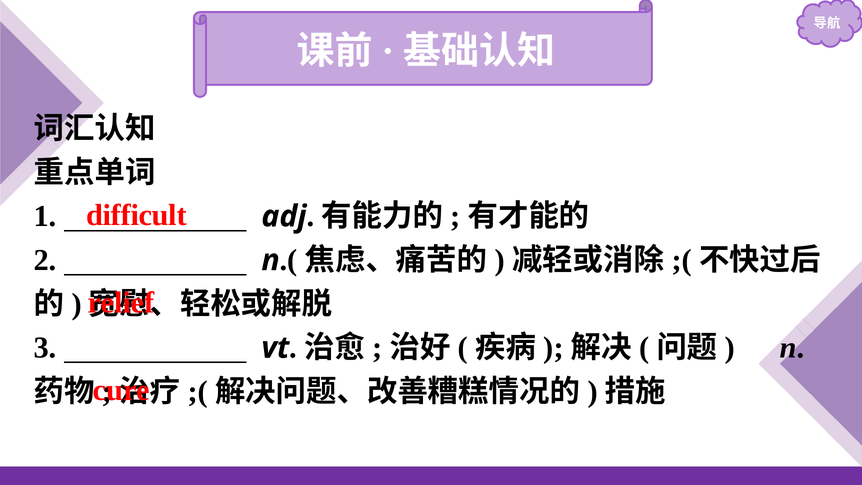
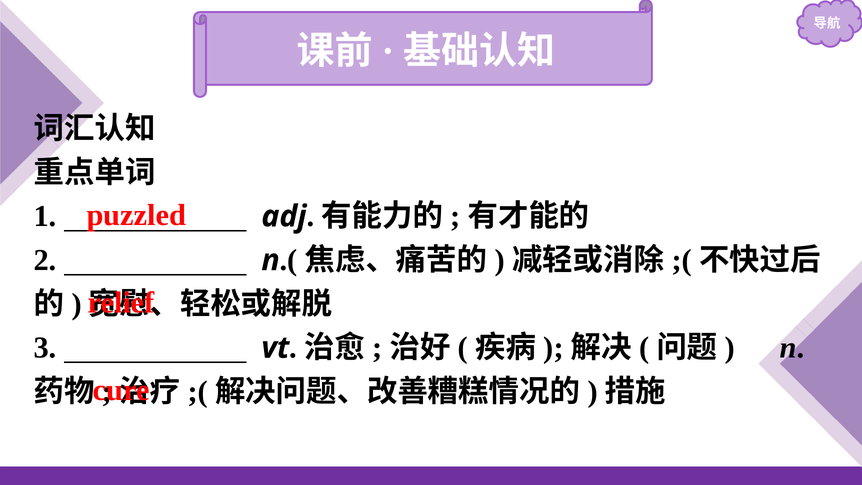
difficult: difficult -> puzzled
